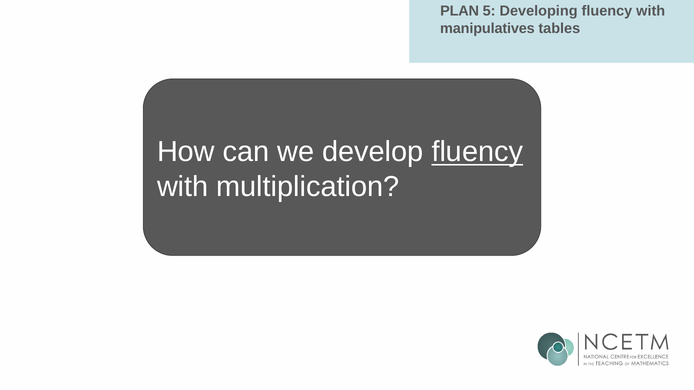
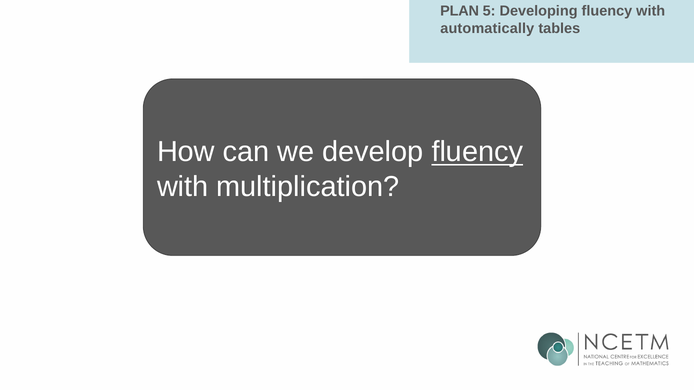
manipulatives: manipulatives -> automatically
